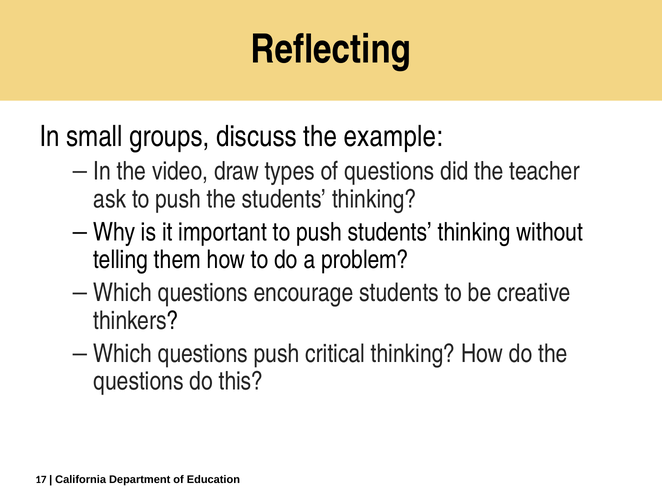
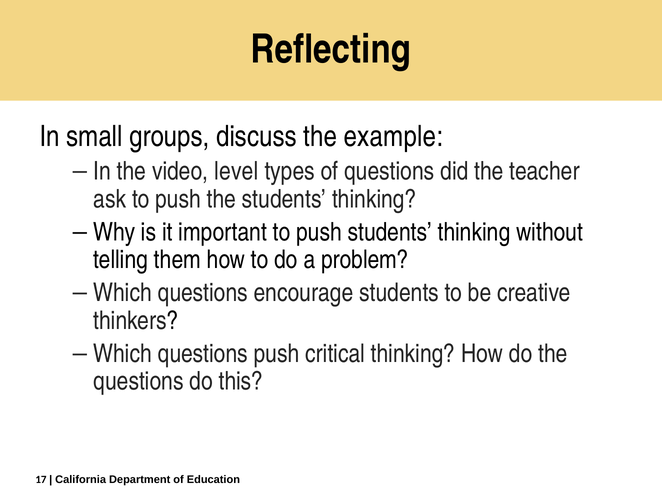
draw: draw -> level
